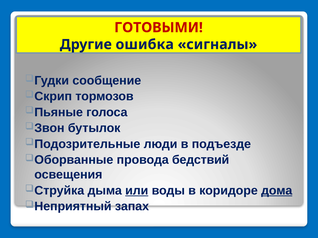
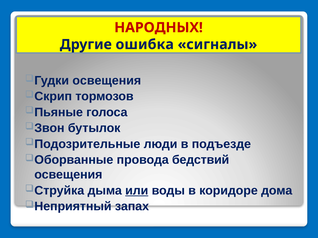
ГОТОВЫМИ: ГОТОВЫМИ -> НАРОДНЫХ
сообщение at (107, 81): сообщение -> освещения
дома underline: present -> none
